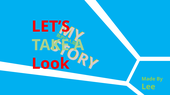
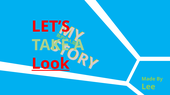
Look underline: none -> present
